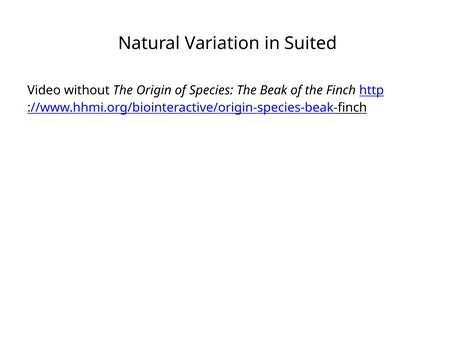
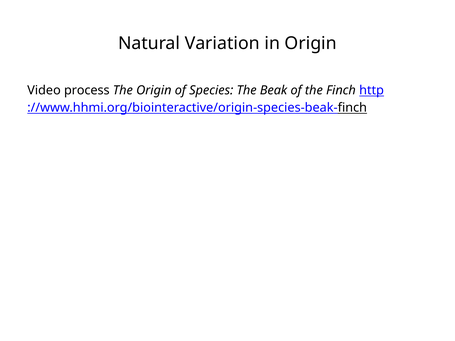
in Suited: Suited -> Origin
without: without -> process
